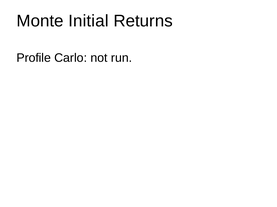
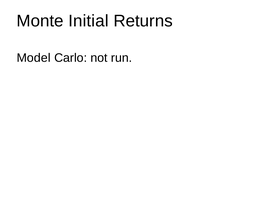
Profile: Profile -> Model
